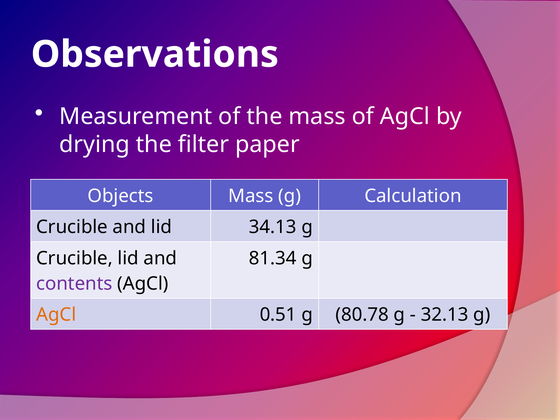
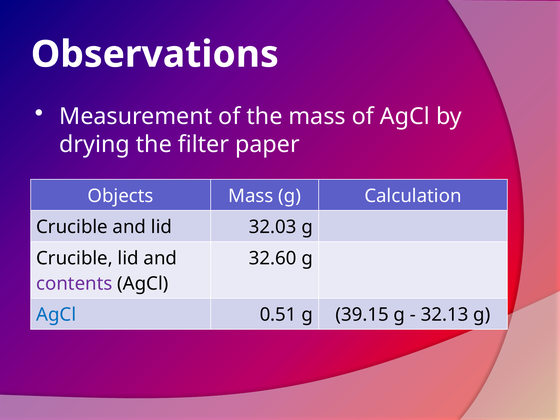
34.13: 34.13 -> 32.03
81.34: 81.34 -> 32.60
AgCl at (56, 315) colour: orange -> blue
80.78: 80.78 -> 39.15
